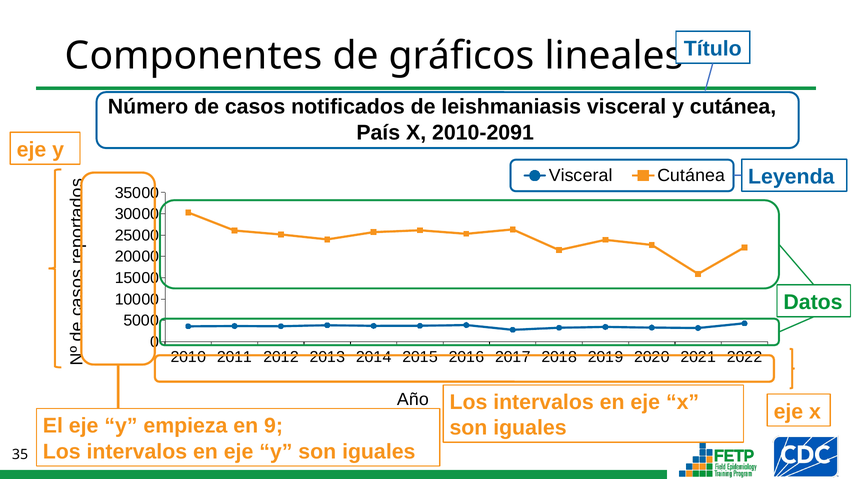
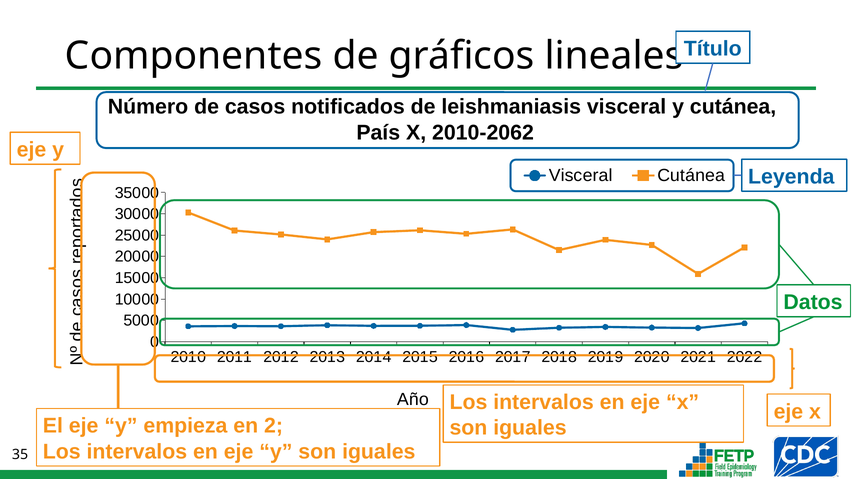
2010-2091: 2010-2091 -> 2010-2062
9: 9 -> 2
